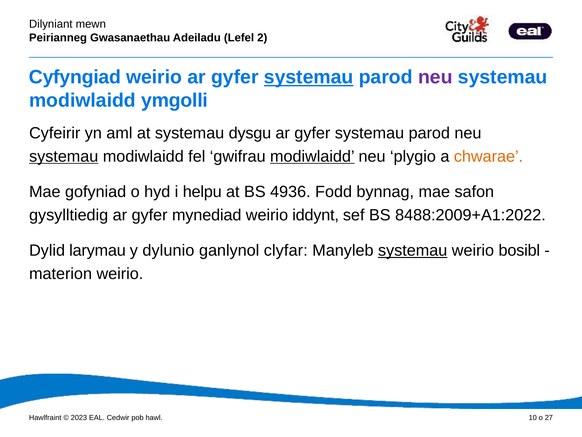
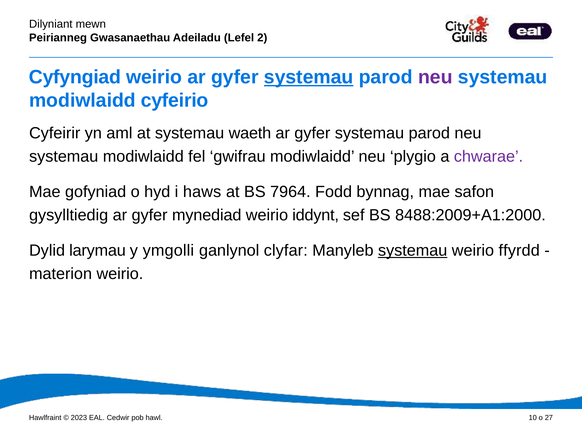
ymgolli: ymgolli -> cyfeirio
dysgu: dysgu -> waeth
systemau at (64, 156) underline: present -> none
modiwlaidd at (312, 156) underline: present -> none
chwarae colour: orange -> purple
helpu: helpu -> haws
4936: 4936 -> 7964
8488:2009+A1:2022: 8488:2009+A1:2022 -> 8488:2009+A1:2000
dylunio: dylunio -> ymgolli
bosibl: bosibl -> ffyrdd
